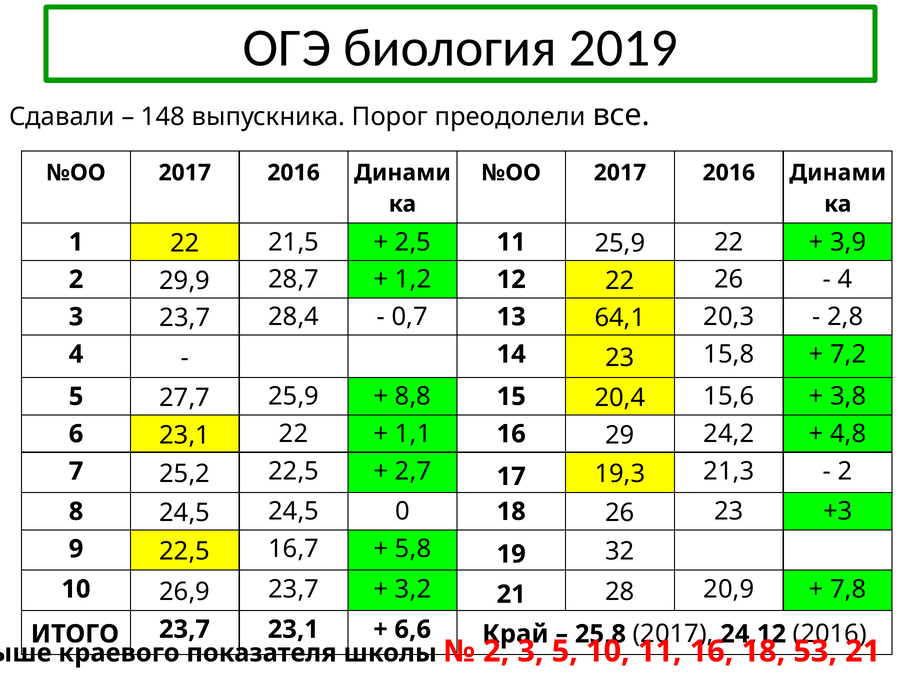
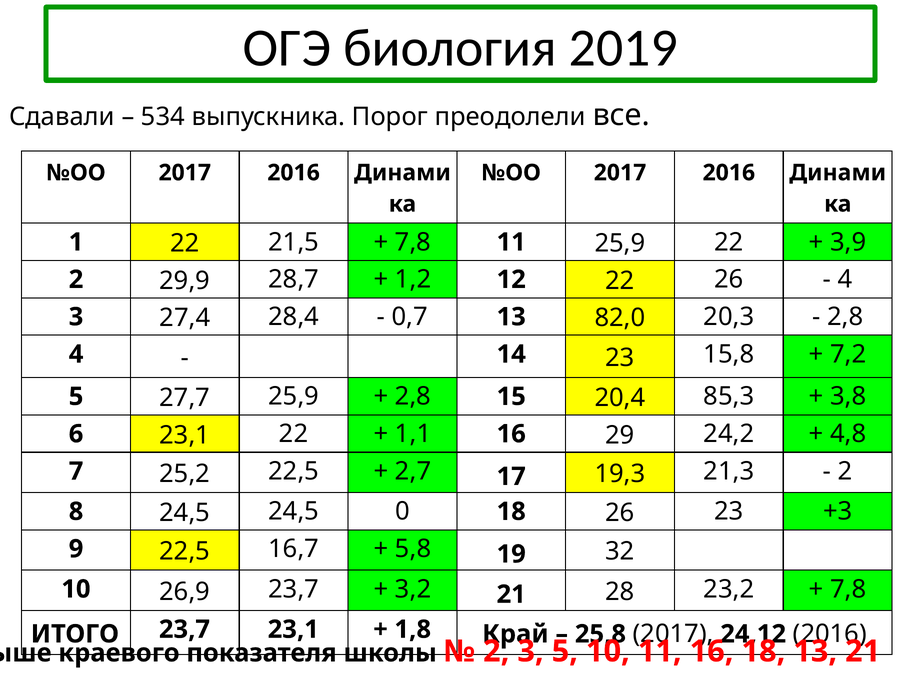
148: 148 -> 534
2,5 at (413, 242): 2,5 -> 7,8
3 23,7: 23,7 -> 27,4
64,1: 64,1 -> 82,0
8,8 at (413, 396): 8,8 -> 2,8
15,6: 15,6 -> 85,3
20,9: 20,9 -> 23,2
6,6: 6,6 -> 1,8
18 53: 53 -> 13
